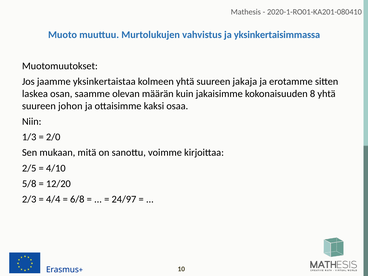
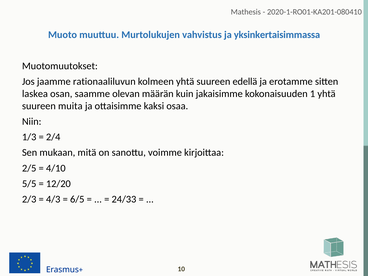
yksinkertaistaa: yksinkertaistaa -> rationaaliluvun
jakaja: jakaja -> edellä
8: 8 -> 1
johon: johon -> muita
2/0: 2/0 -> 2/4
5/8: 5/8 -> 5/5
4/4: 4/4 -> 4/3
6/8: 6/8 -> 6/5
24/97: 24/97 -> 24/33
